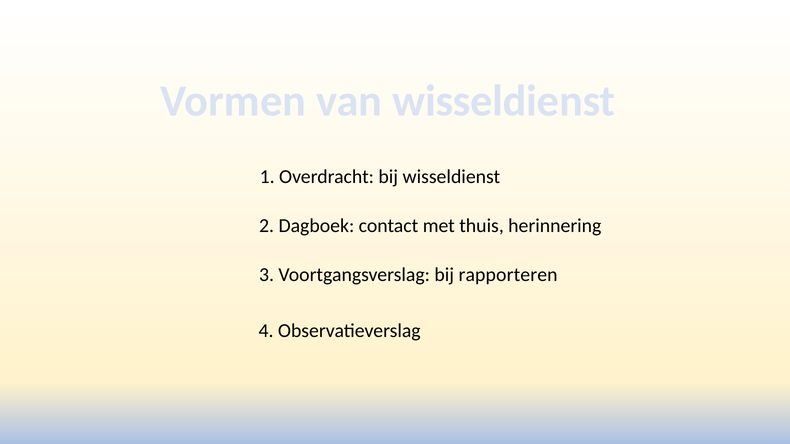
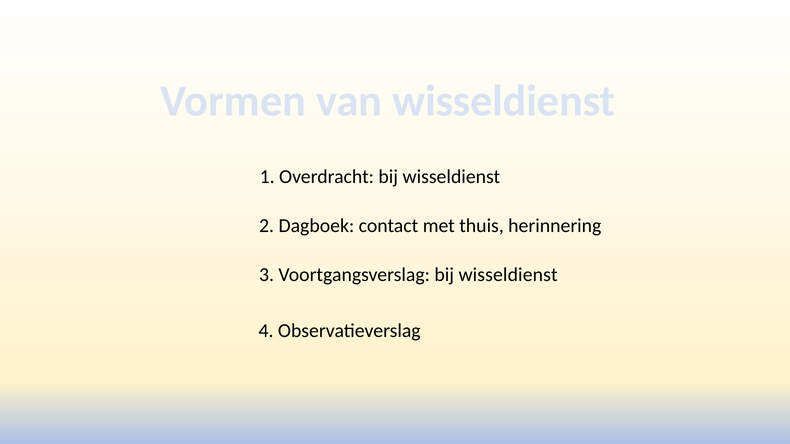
Voortgangsverslag bij rapporteren: rapporteren -> wisseldienst
